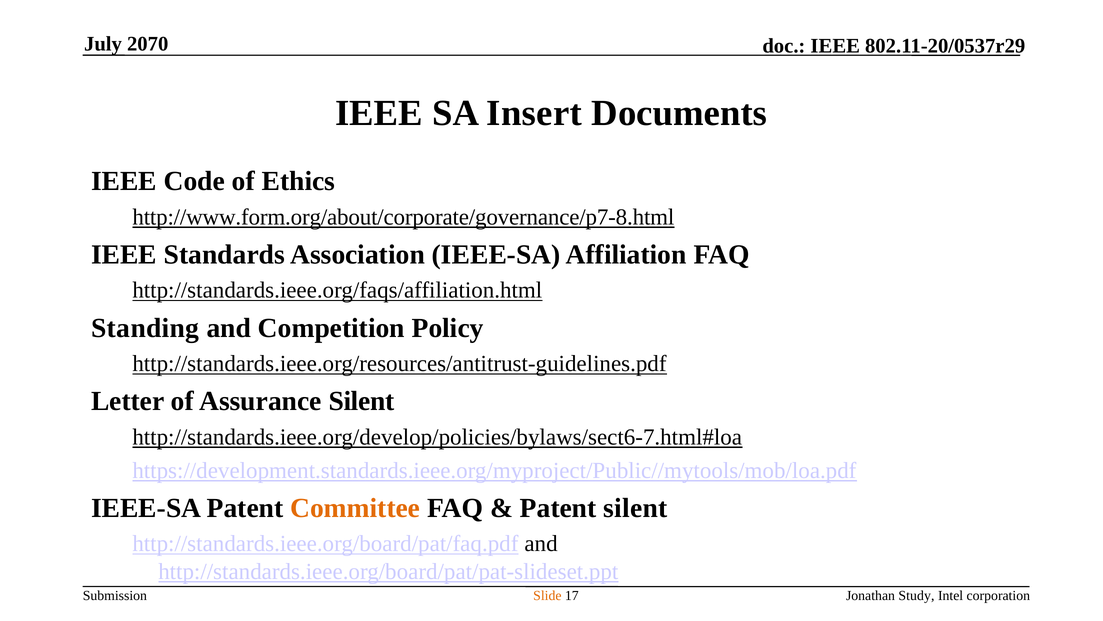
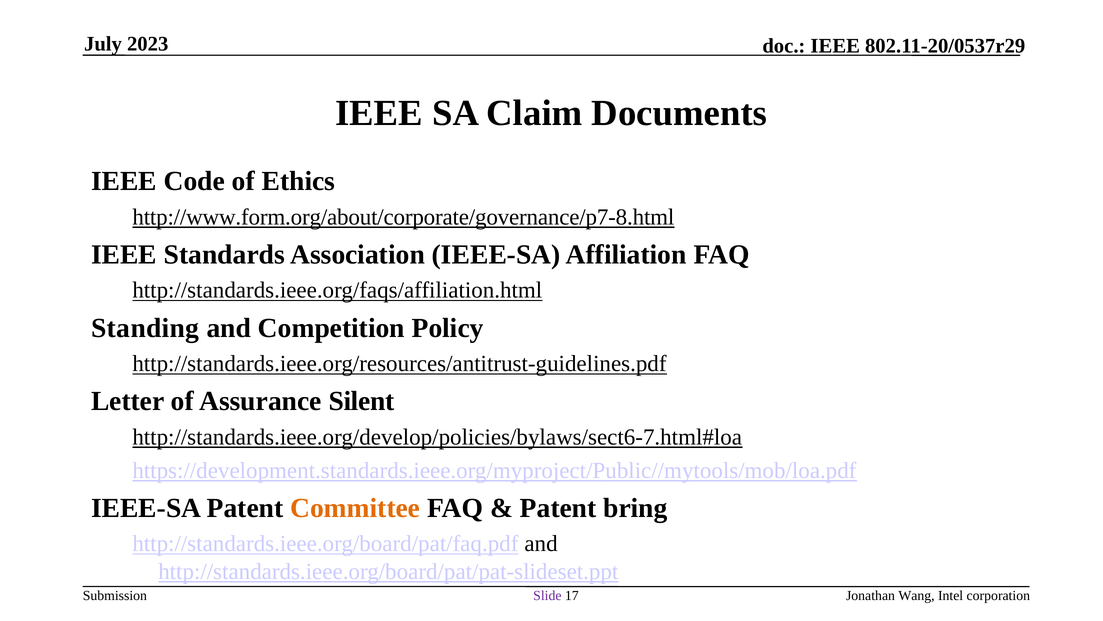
2070: 2070 -> 2023
Insert: Insert -> Claim
Patent silent: silent -> bring
Slide colour: orange -> purple
Study: Study -> Wang
